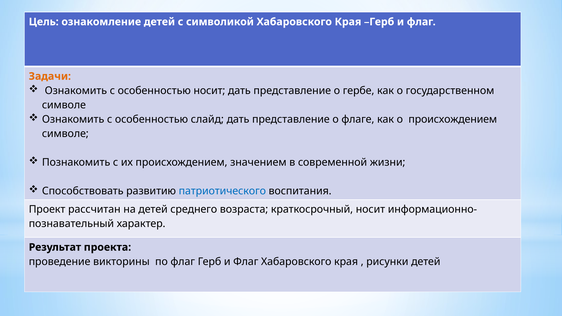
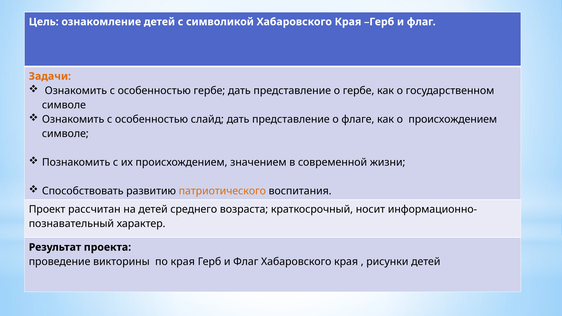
особенностью носит: носит -> гербе
патриотического colour: blue -> orange
по флаг: флаг -> края
